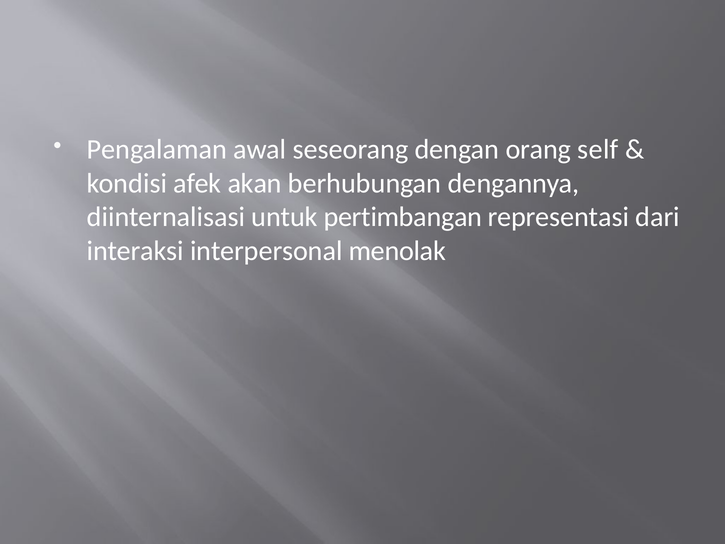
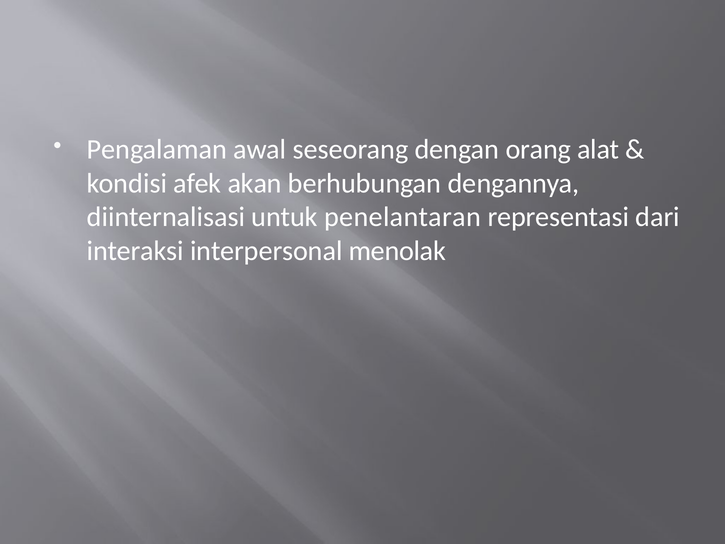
self: self -> alat
pertimbangan: pertimbangan -> penelantaran
